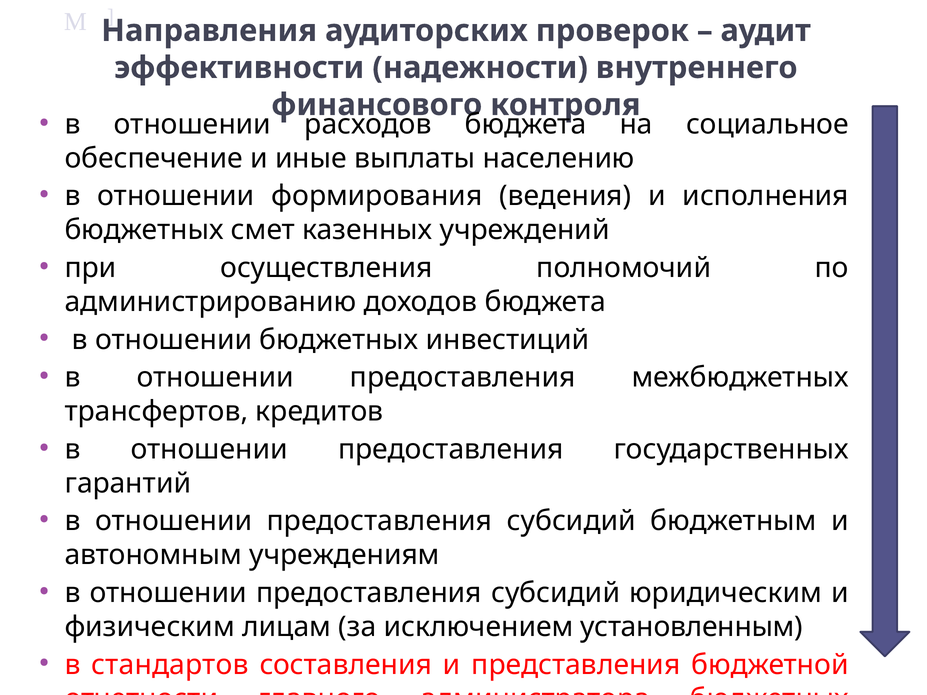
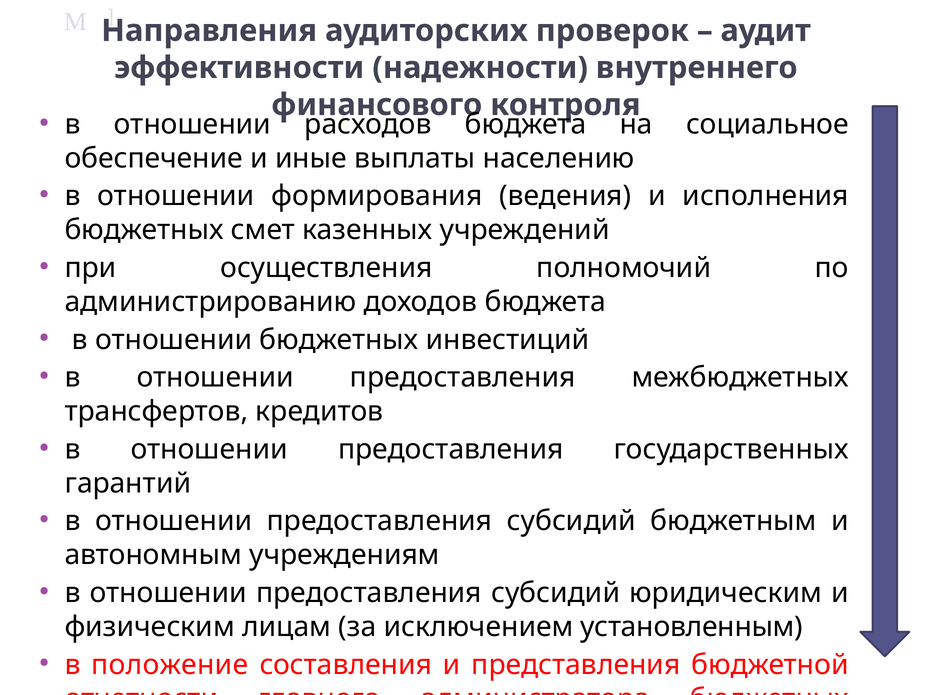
стандартов: стандартов -> положение
